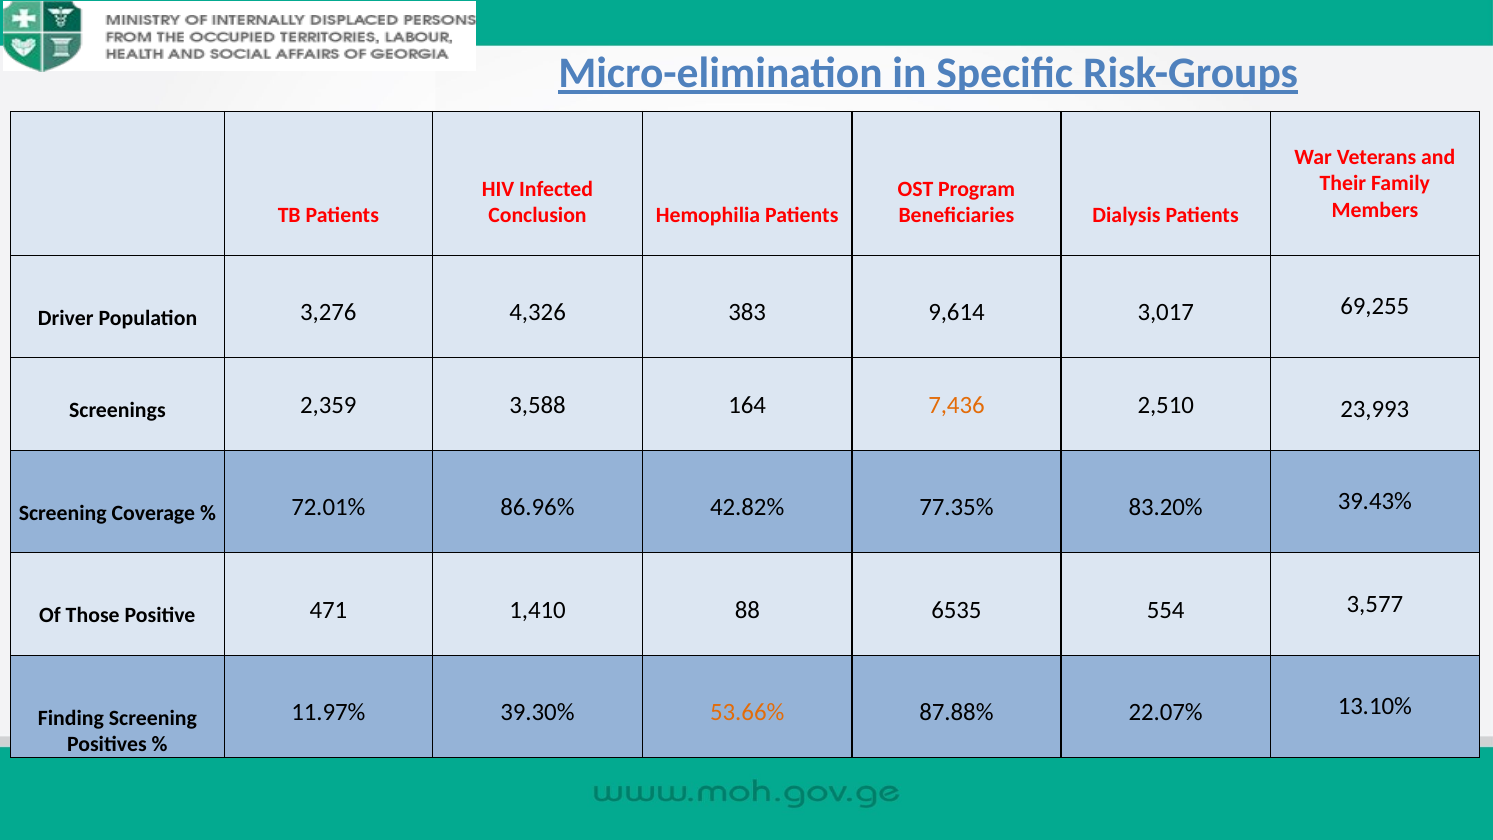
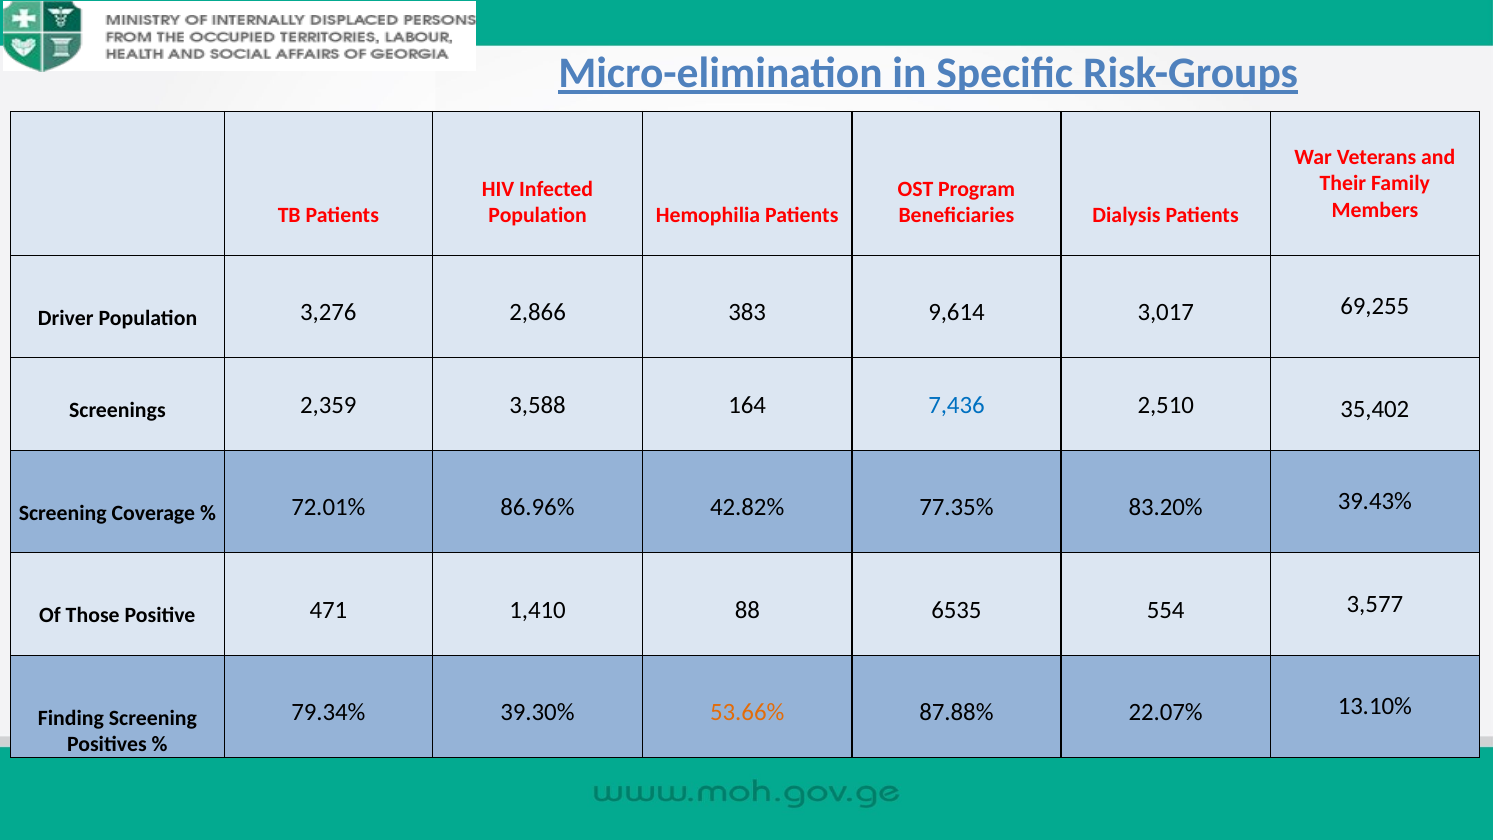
Conclusion at (537, 216): Conclusion -> Population
4,326: 4,326 -> 2,866
7,436 colour: orange -> blue
23,993: 23,993 -> 35,402
11.97%: 11.97% -> 79.34%
